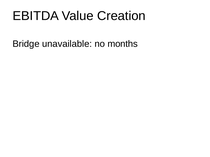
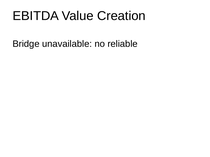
months: months -> reliable
